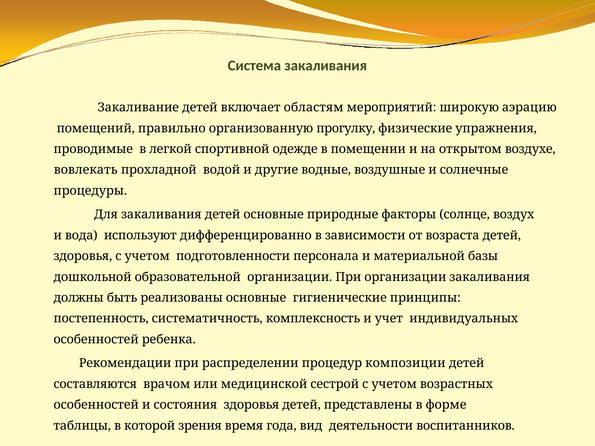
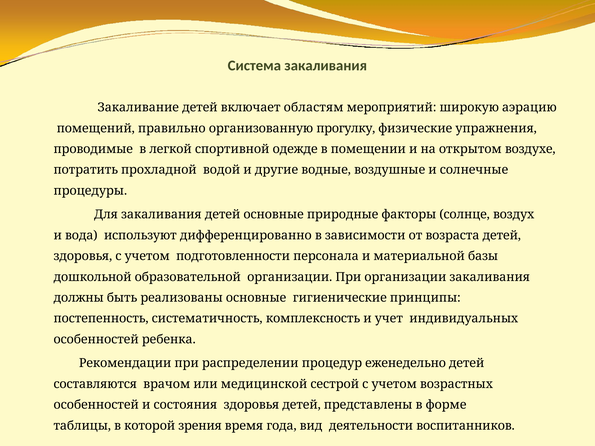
вовлекать: вовлекать -> потратить
композиции: композиции -> еженедельно
